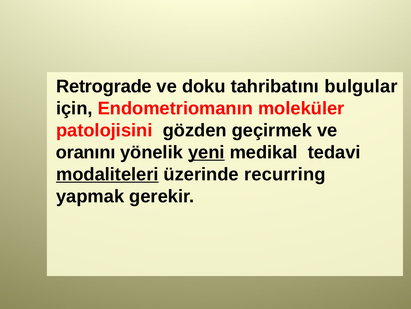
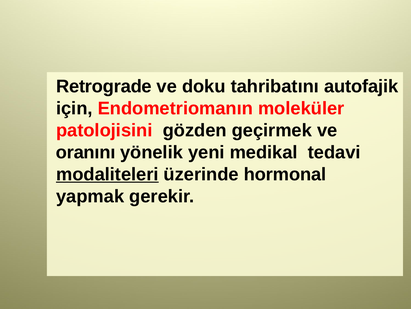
bulgular: bulgular -> autofajik
yeni underline: present -> none
recurring: recurring -> hormonal
